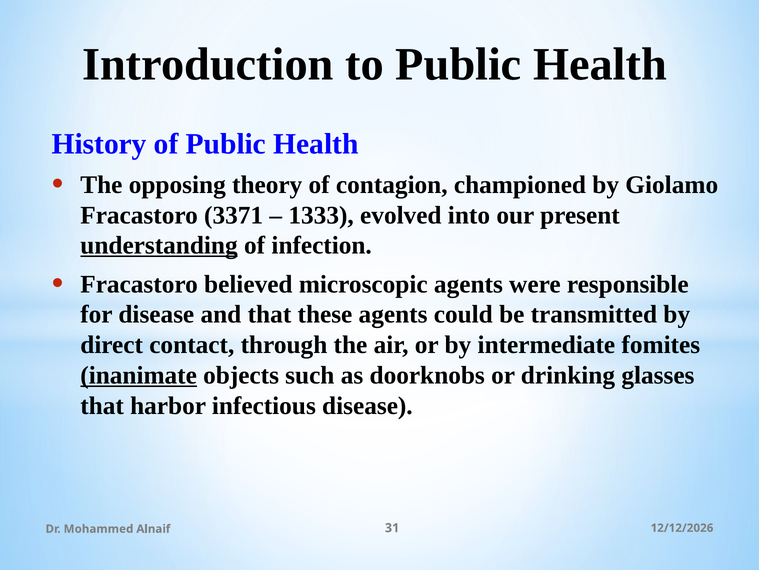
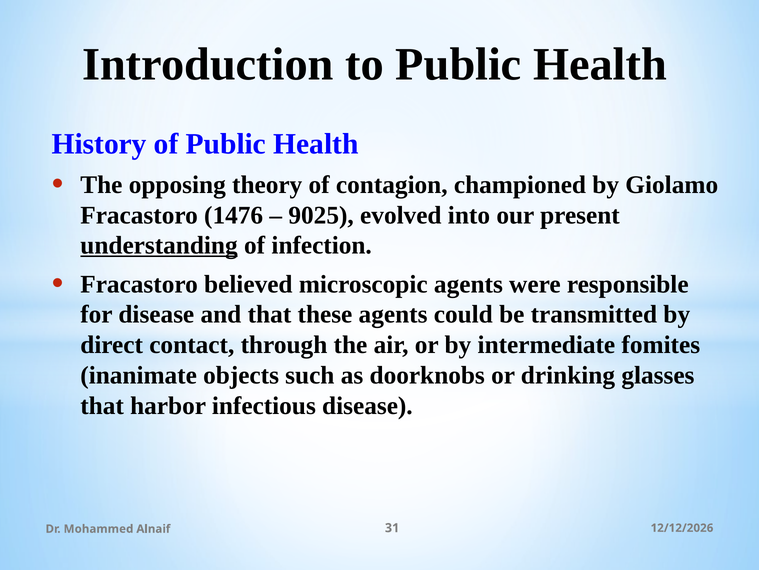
3371: 3371 -> 1476
1333: 1333 -> 9025
inanimate underline: present -> none
